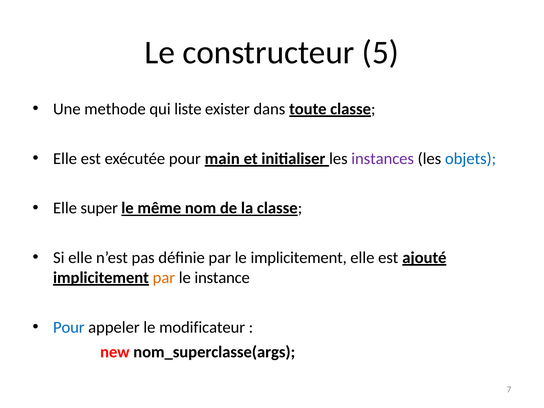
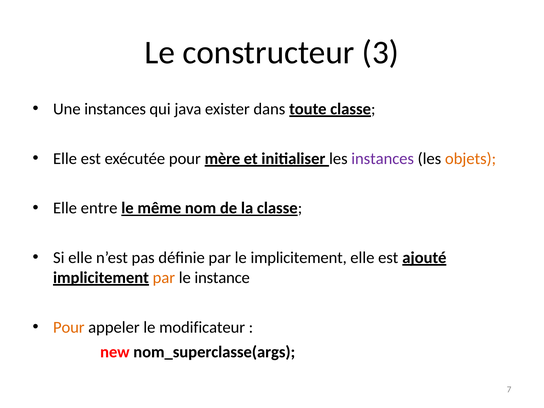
5: 5 -> 3
Une methode: methode -> instances
liste: liste -> java
main: main -> mère
objets colour: blue -> orange
super: super -> entre
Pour at (69, 327) colour: blue -> orange
